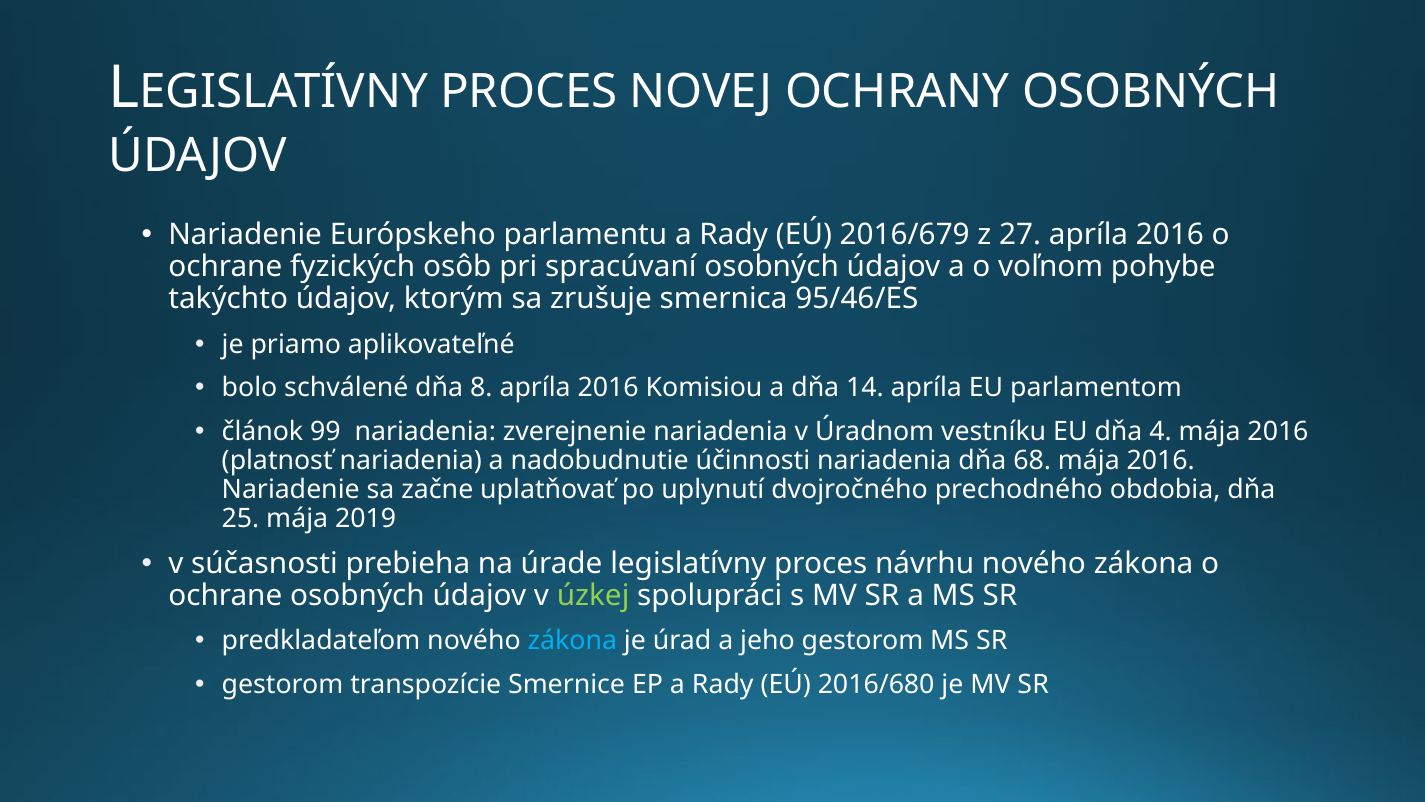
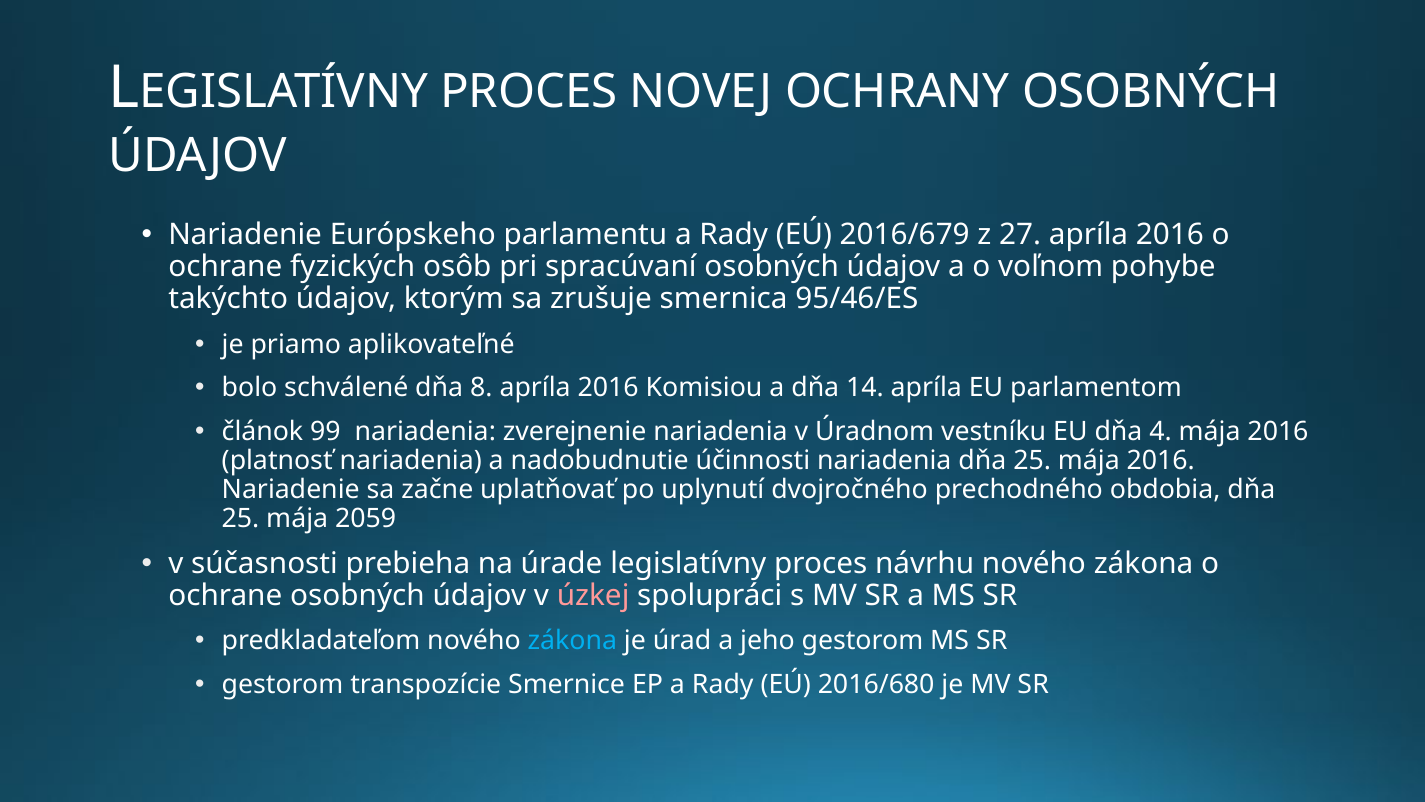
nariadenia dňa 68: 68 -> 25
2019: 2019 -> 2059
úzkej colour: light green -> pink
